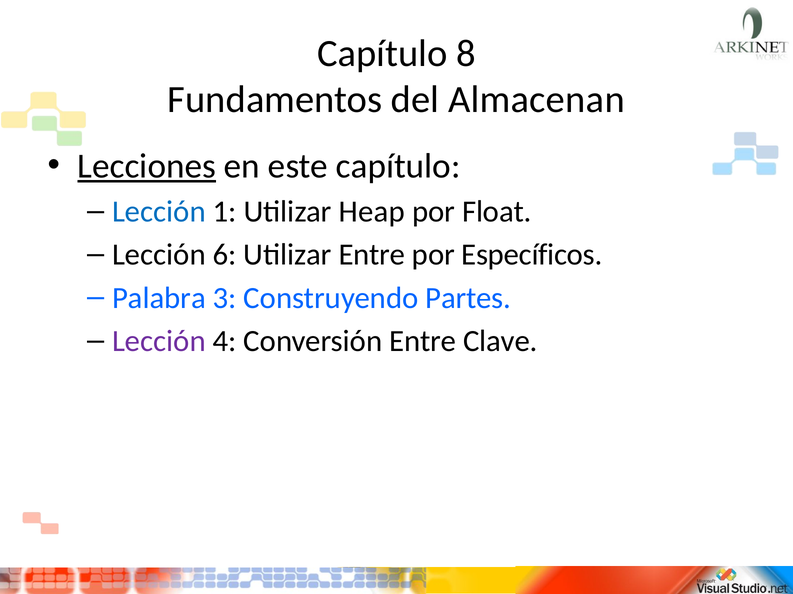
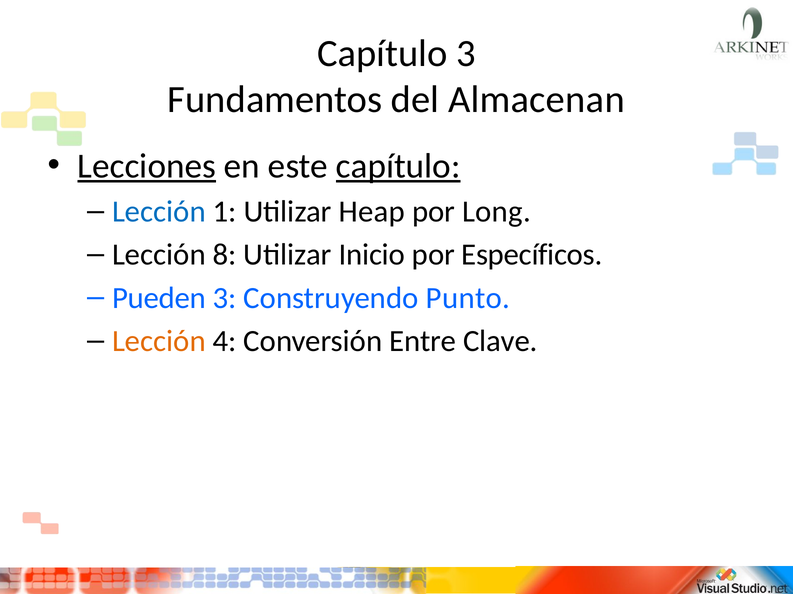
Capítulo 8: 8 -> 3
capítulo at (398, 166) underline: none -> present
Float: Float -> Long
6: 6 -> 8
Utilizar Entre: Entre -> Inicio
Palabra: Palabra -> Pueden
Partes: Partes -> Punto
Lección at (159, 342) colour: purple -> orange
